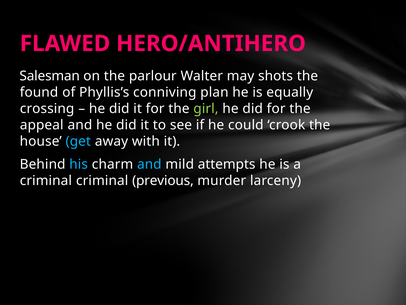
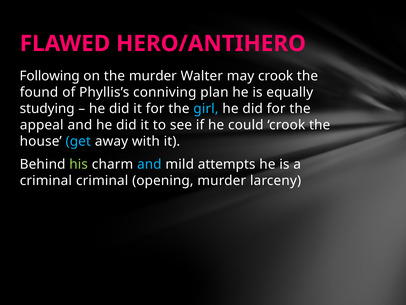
Salesman: Salesman -> Following
the parlour: parlour -> murder
may shots: shots -> crook
crossing: crossing -> studying
girl colour: light green -> light blue
his colour: light blue -> light green
previous: previous -> opening
